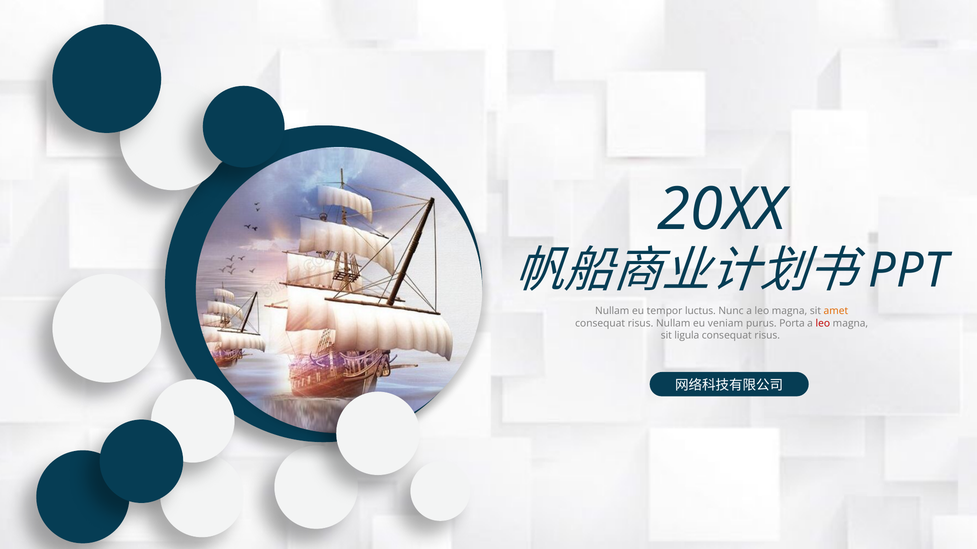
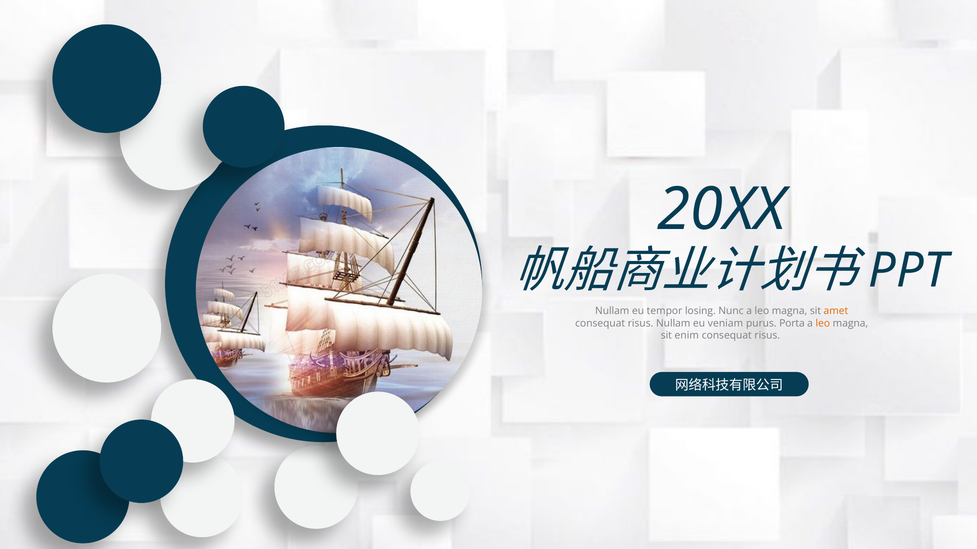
luctus: luctus -> losing
leo at (823, 324) colour: red -> orange
ligula: ligula -> enim
